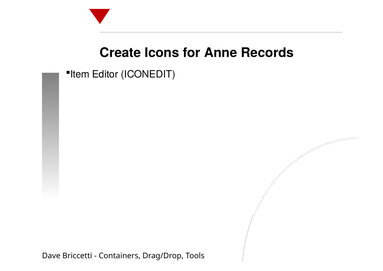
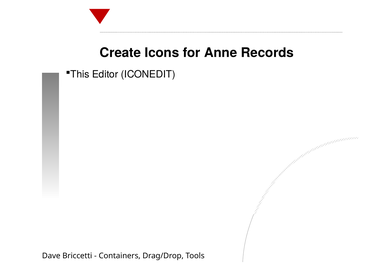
Item: Item -> This
